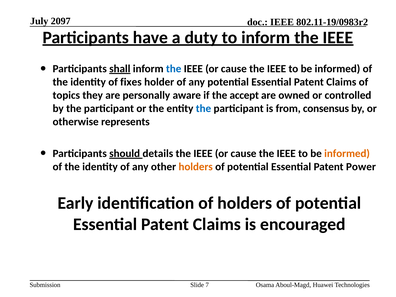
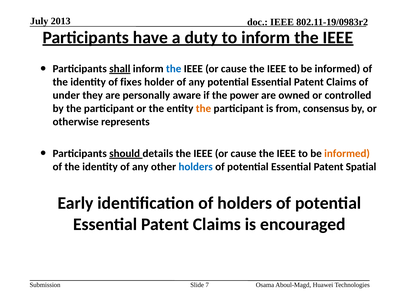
2097: 2097 -> 2013
topics: topics -> under
accept: accept -> power
the at (203, 108) colour: blue -> orange
holders at (196, 167) colour: orange -> blue
Power: Power -> Spatial
